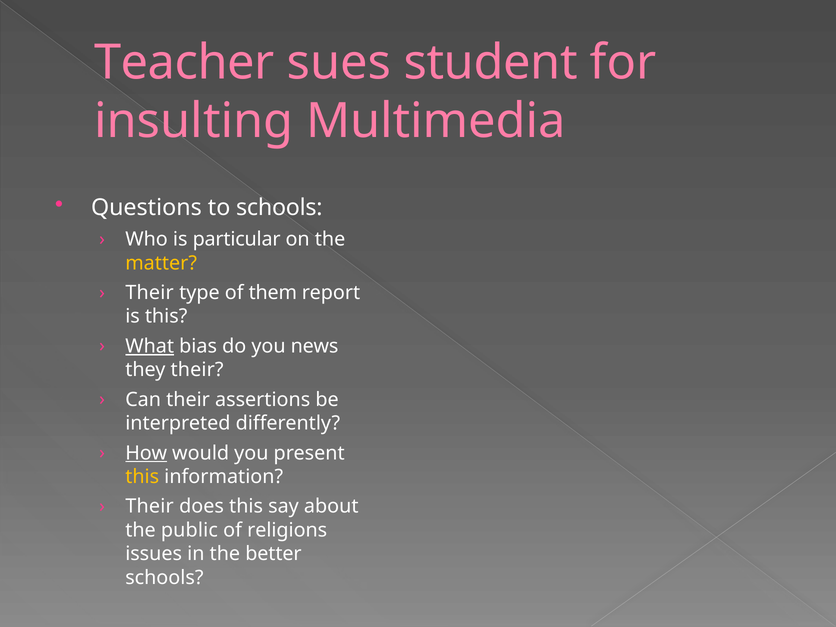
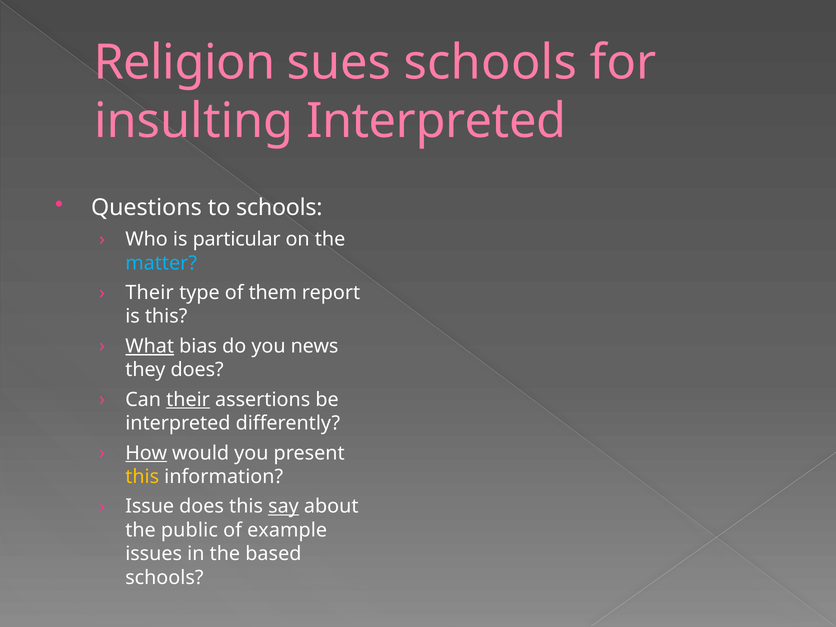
Teacher: Teacher -> Religion
sues student: student -> schools
insulting Multimedia: Multimedia -> Interpreted
matter colour: yellow -> light blue
they their: their -> does
their at (188, 400) underline: none -> present
Their at (150, 506): Their -> Issue
say underline: none -> present
religions: religions -> example
better: better -> based
